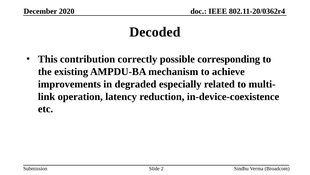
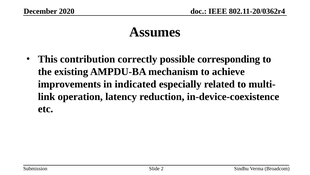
Decoded: Decoded -> Assumes
degraded: degraded -> indicated
